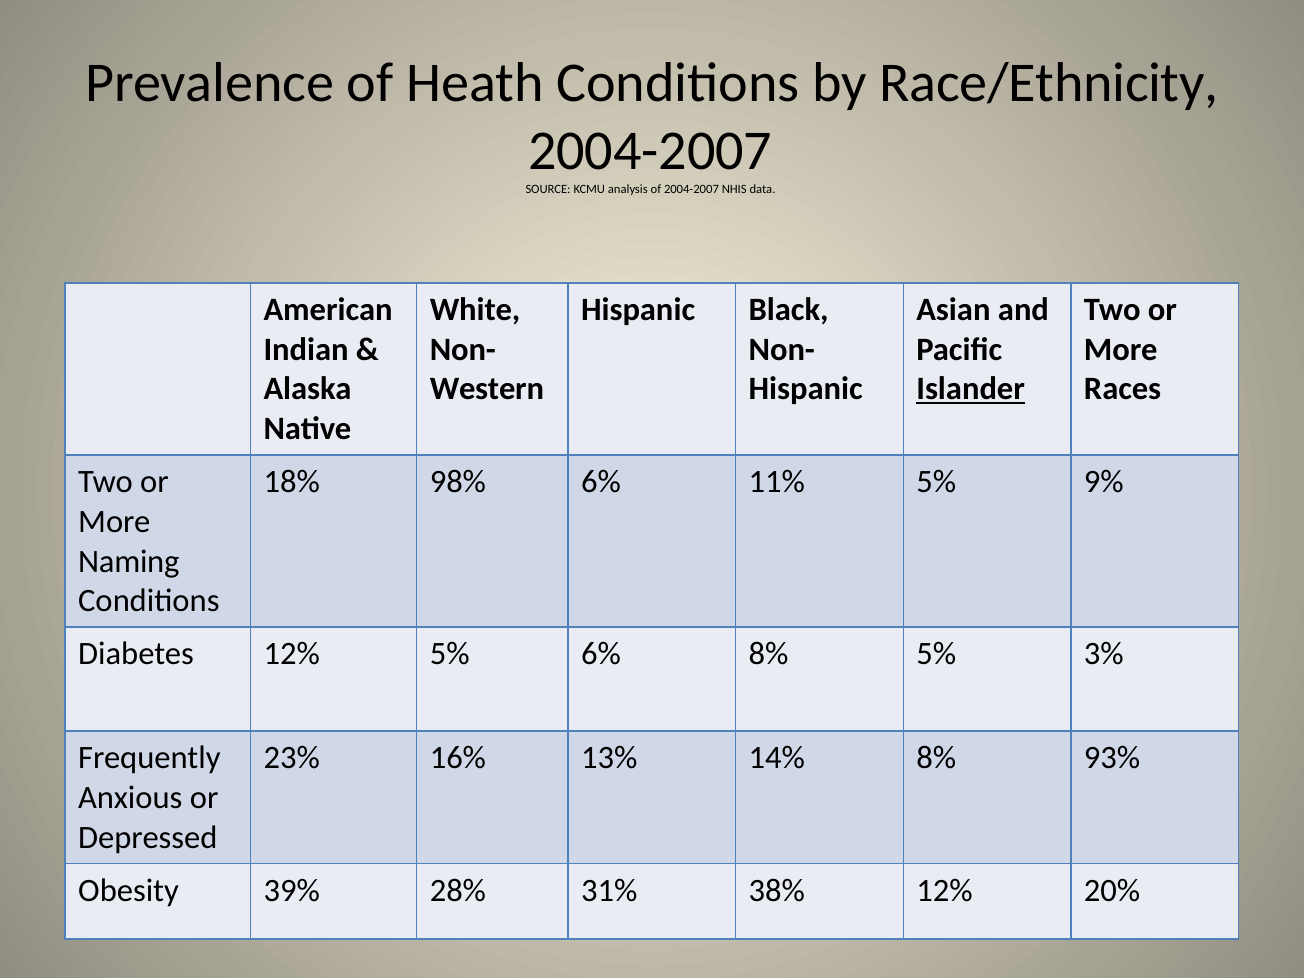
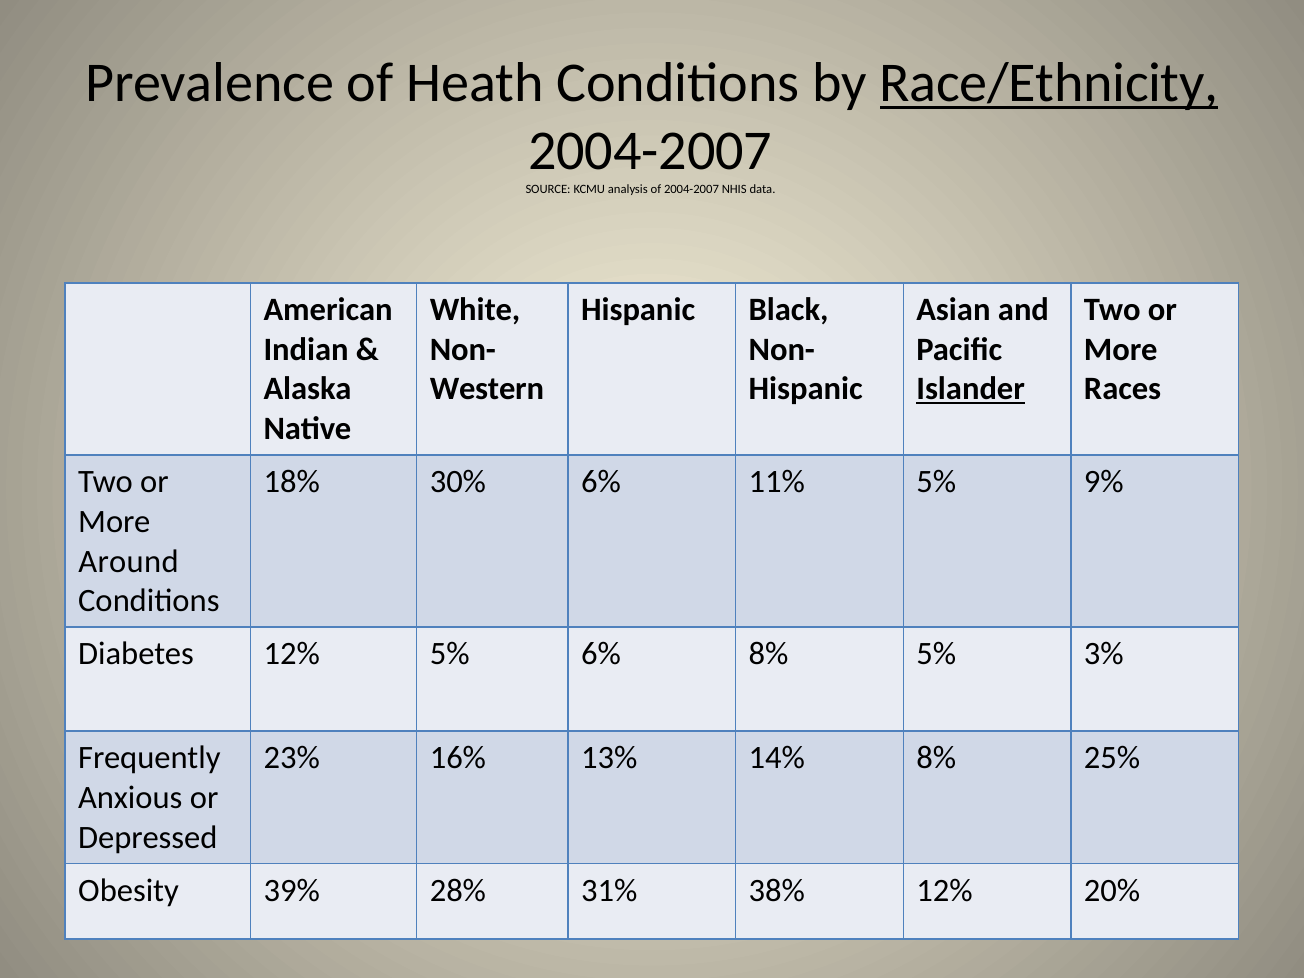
Race/Ethnicity underline: none -> present
98%: 98% -> 30%
Naming: Naming -> Around
93%: 93% -> 25%
